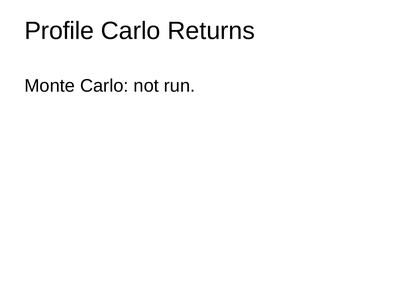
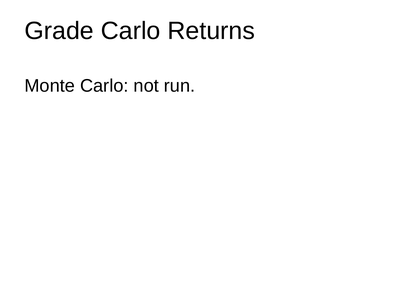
Profile: Profile -> Grade
